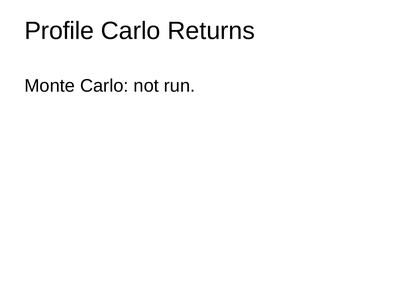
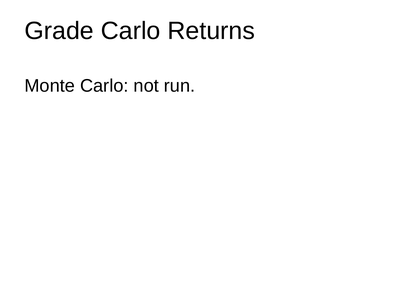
Profile: Profile -> Grade
